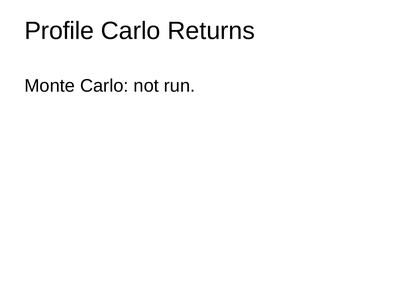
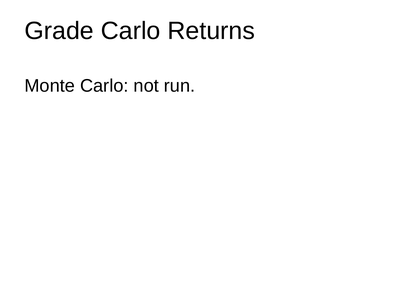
Profile: Profile -> Grade
